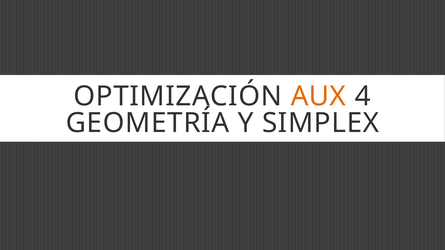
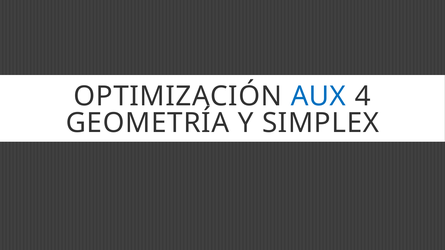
AUX colour: orange -> blue
